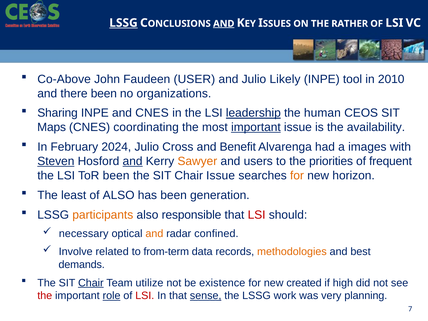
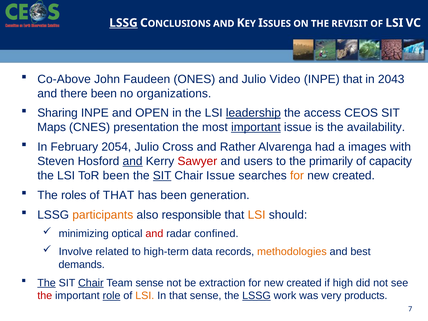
AND at (224, 24) underline: present -> none
RATHER: RATHER -> REVISIT
USER: USER -> ONES
Likely: Likely -> Video
INPE tool: tool -> that
2010: 2010 -> 2043
and CNES: CNES -> OPEN
human: human -> access
coordinating: coordinating -> presentation
2024: 2024 -> 2054
Benefit: Benefit -> Rather
Steven underline: present -> none
Sawyer colour: orange -> red
priorities: priorities -> primarily
frequent: frequent -> capacity
SIT at (162, 175) underline: none -> present
horizon at (354, 175): horizon -> created
least: least -> roles
of ALSO: ALSO -> THAT
LSI at (257, 215) colour: red -> orange
necessary: necessary -> minimizing
and at (154, 234) colour: orange -> red
from-term: from-term -> high-term
The at (47, 283) underline: none -> present
Team utilize: utilize -> sense
existence: existence -> extraction
LSI at (145, 296) colour: red -> orange
sense at (206, 296) underline: present -> none
LSSG at (256, 296) underline: none -> present
planning: planning -> products
